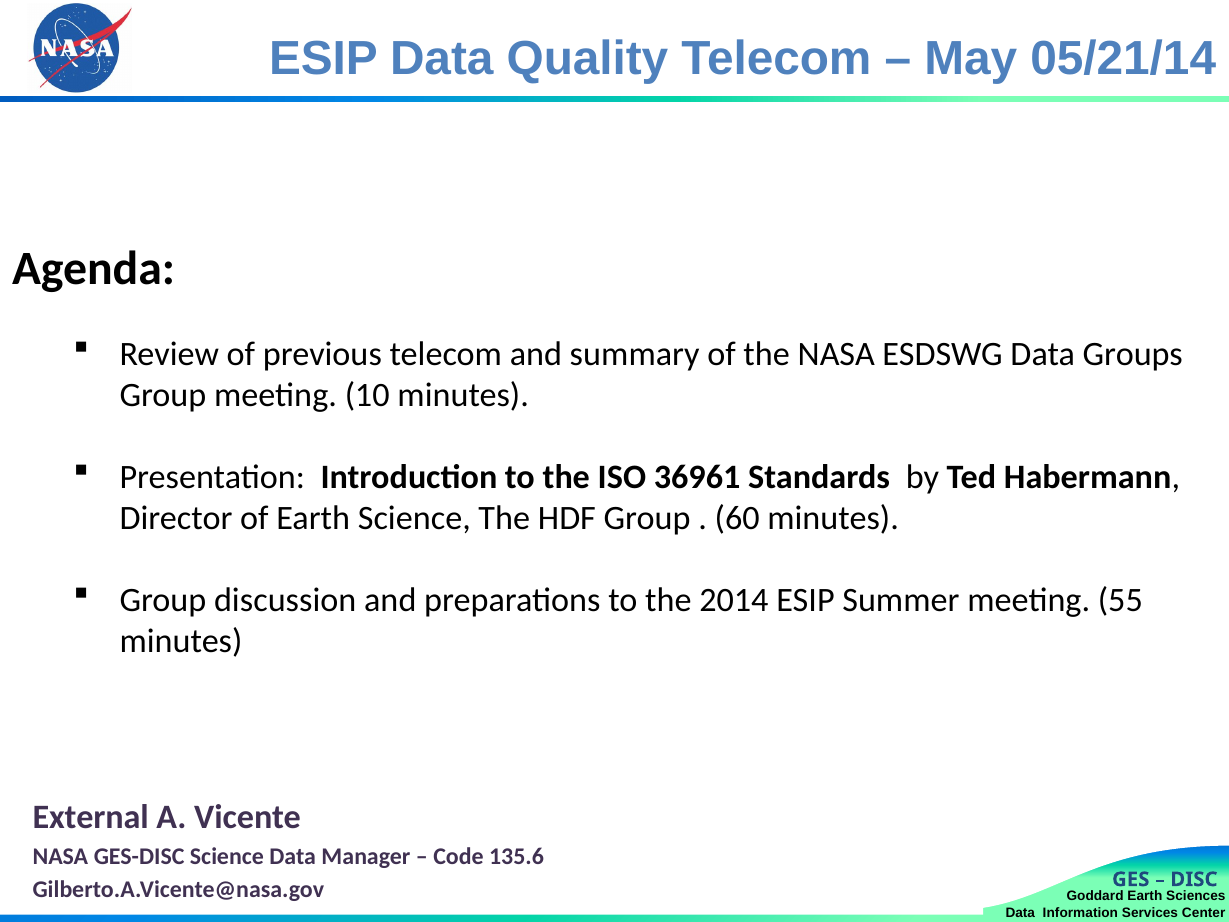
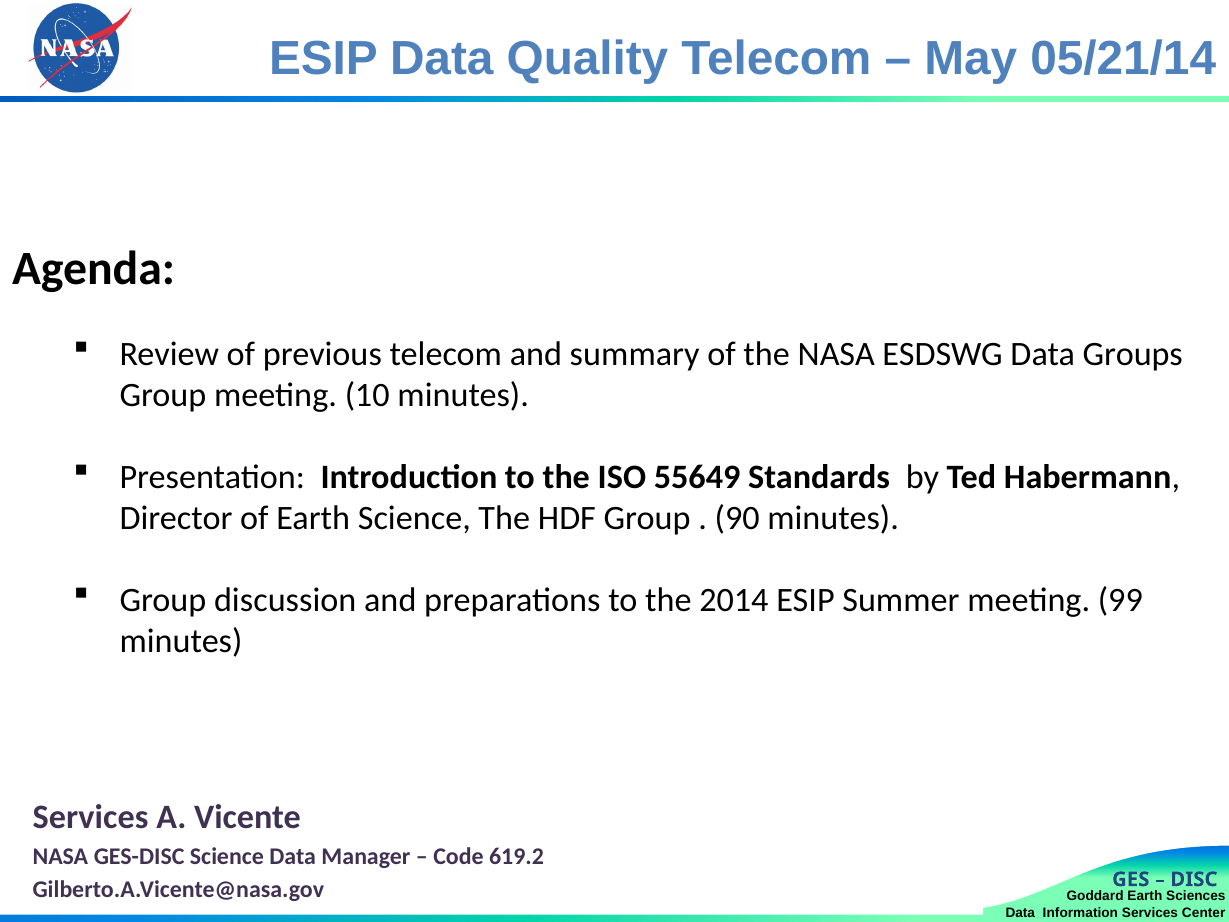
36961: 36961 -> 55649
60: 60 -> 90
55: 55 -> 99
External at (91, 817): External -> Services
135.6: 135.6 -> 619.2
